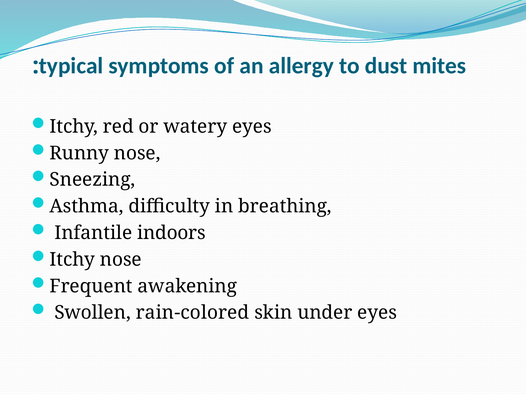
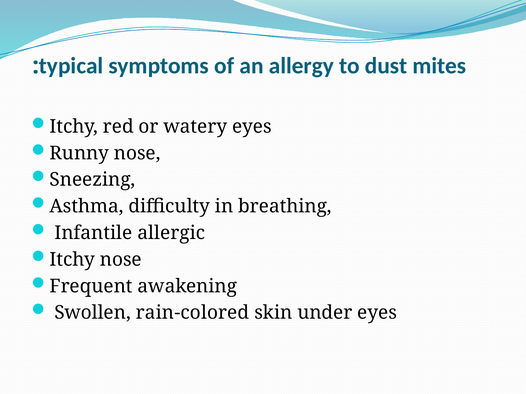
indoors: indoors -> allergic
